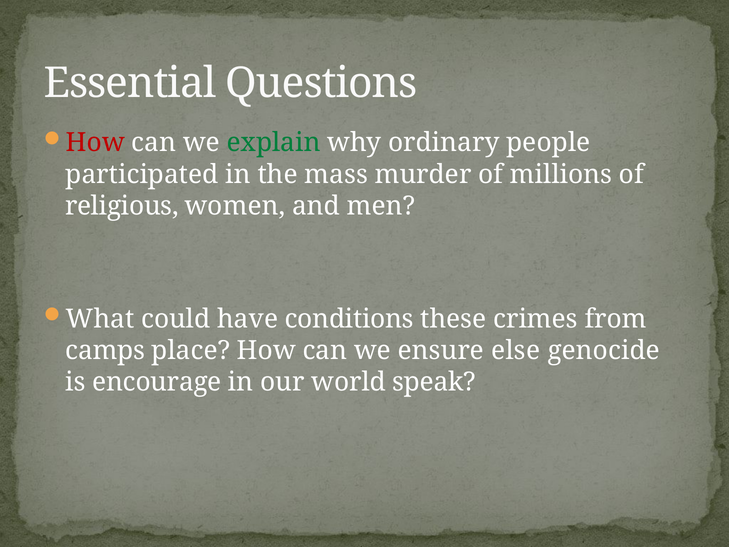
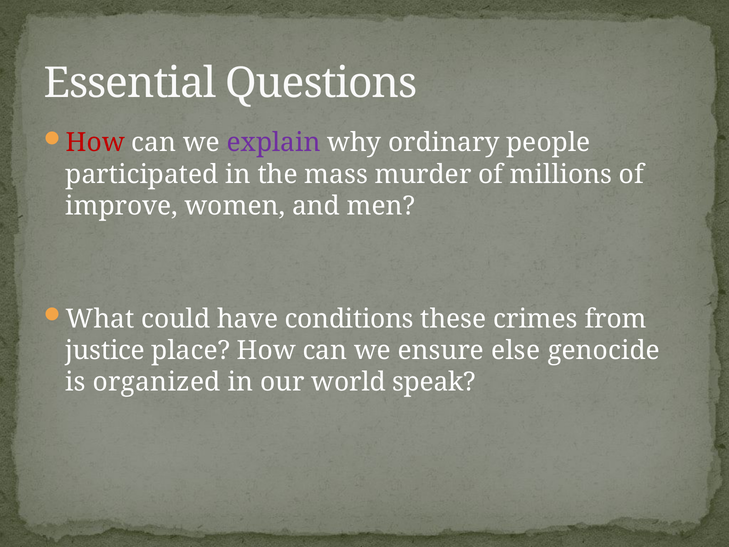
explain colour: green -> purple
religious: religious -> improve
camps: camps -> justice
encourage: encourage -> organized
